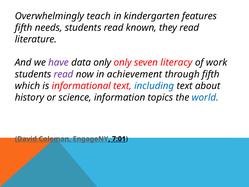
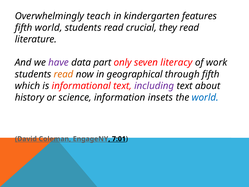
fifth needs: needs -> world
known: known -> crucial
data only: only -> part
read at (64, 74) colour: purple -> orange
achievement: achievement -> geographical
including colour: blue -> purple
topics: topics -> insets
